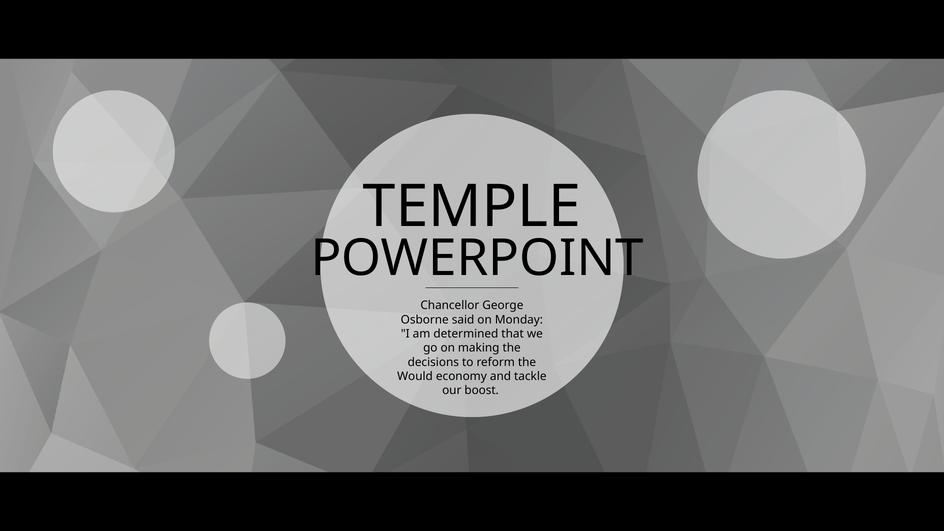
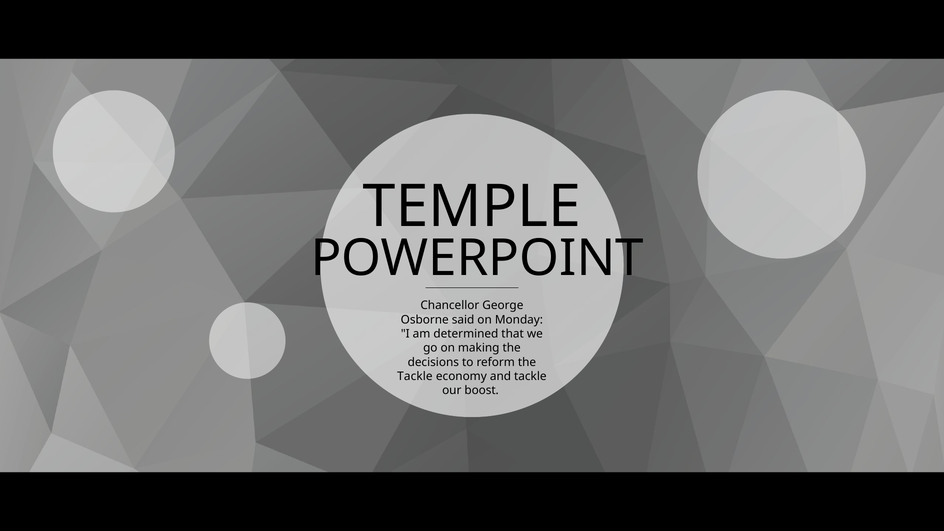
Would at (415, 376): Would -> Tackle
